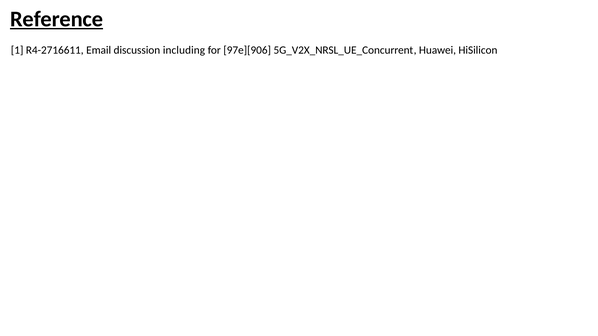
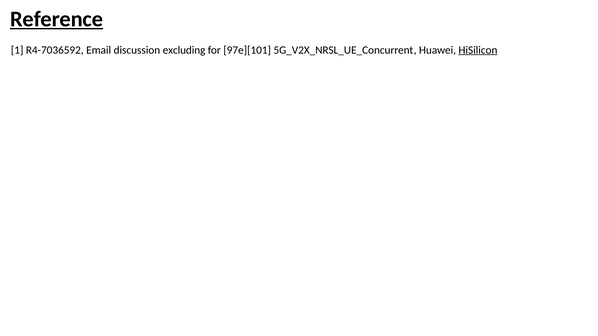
R4-2716611: R4-2716611 -> R4-7036592
including: including -> excluding
97e][906: 97e][906 -> 97e][101
HiSilicon underline: none -> present
